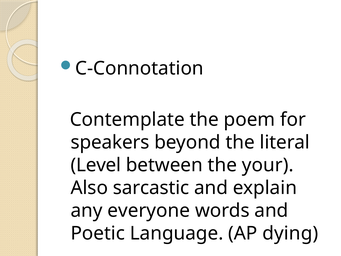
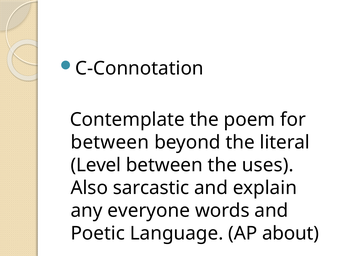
speakers at (110, 142): speakers -> between
your: your -> uses
dying: dying -> about
